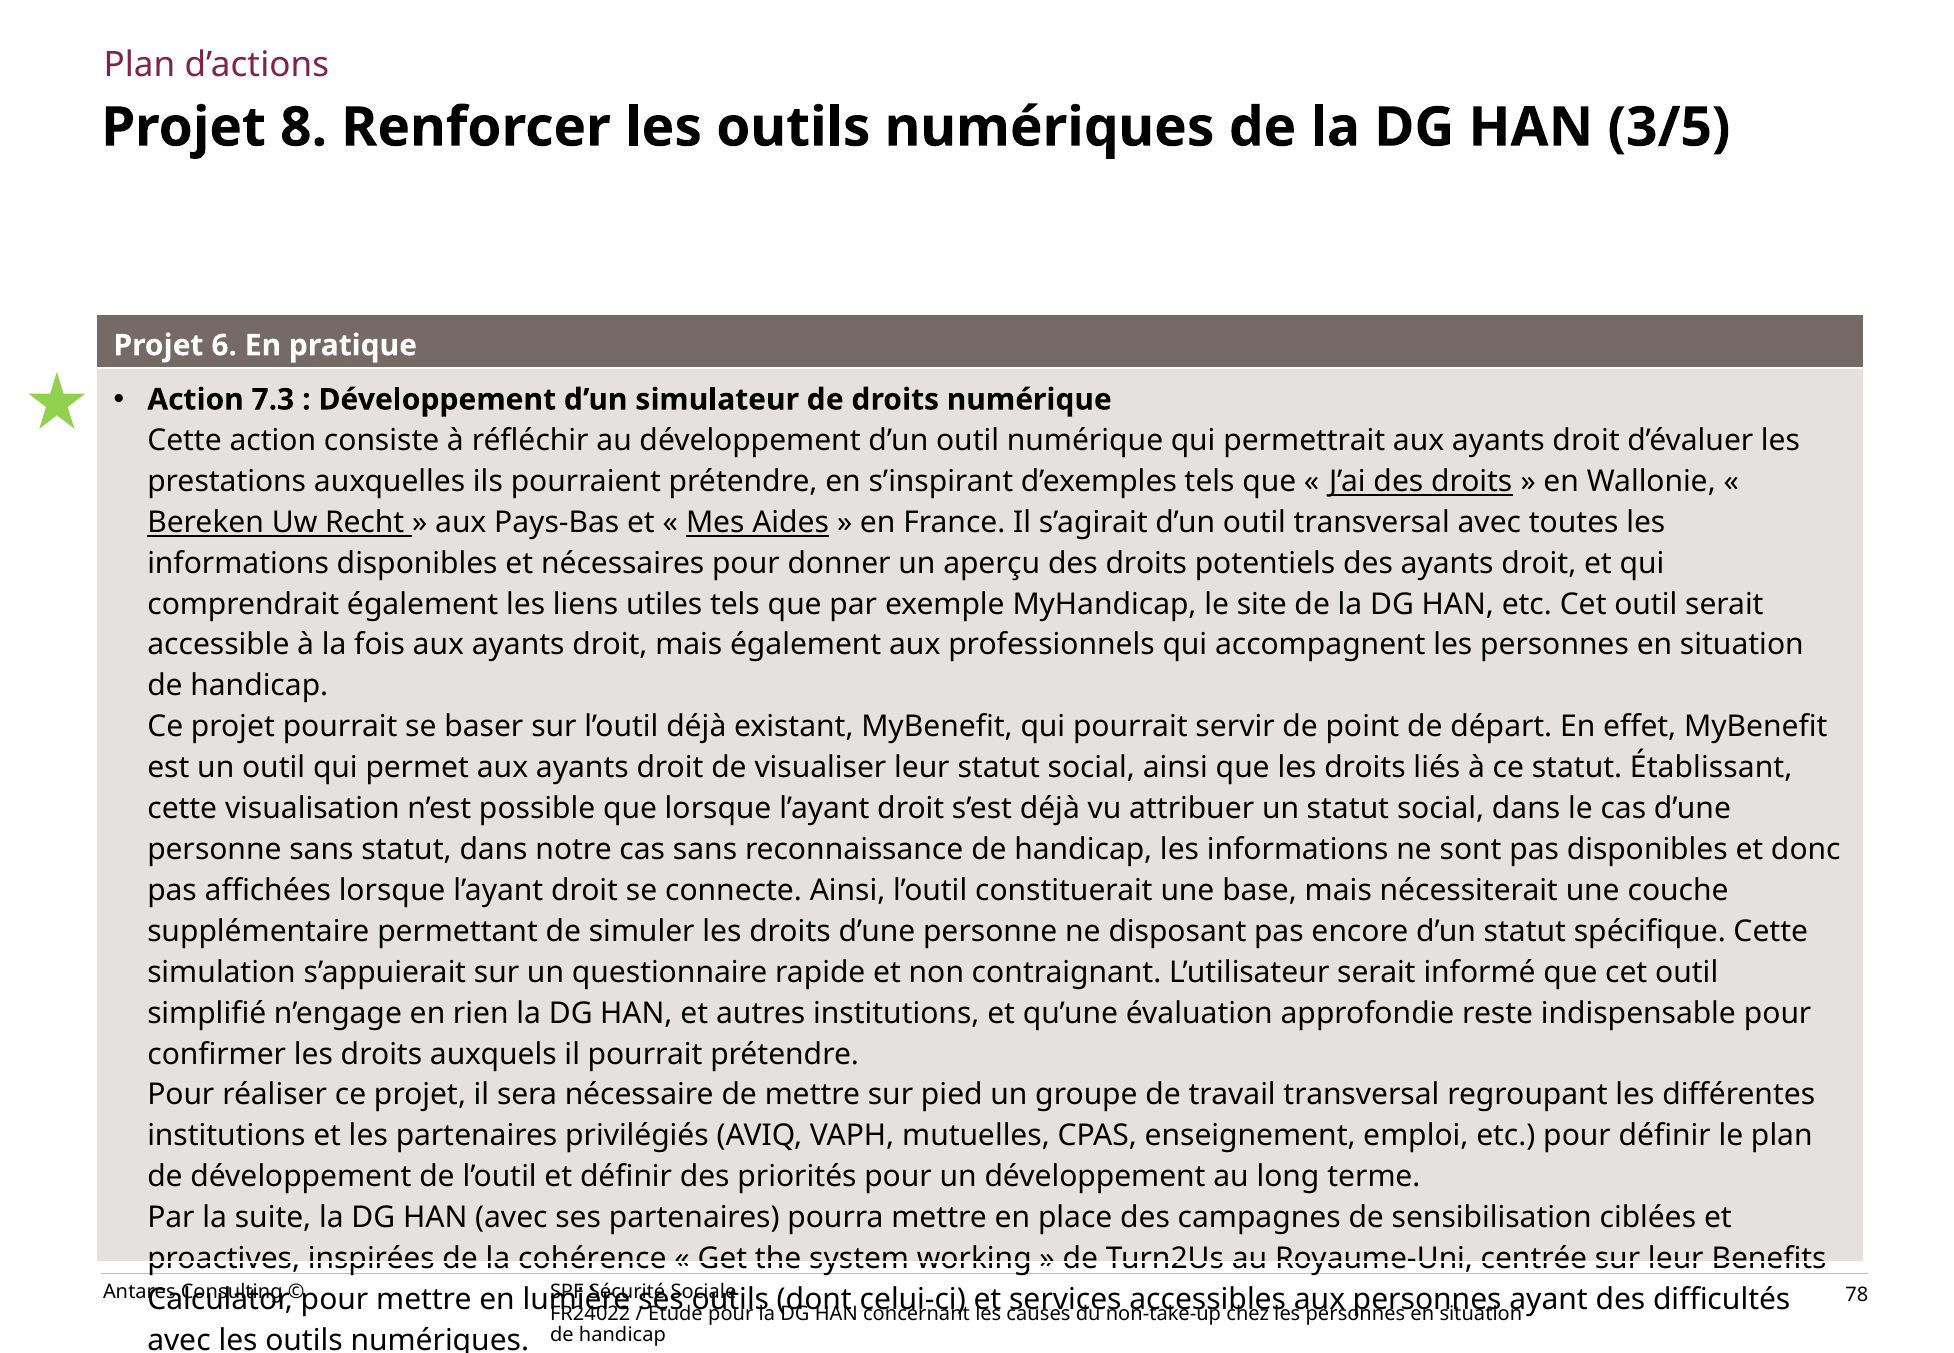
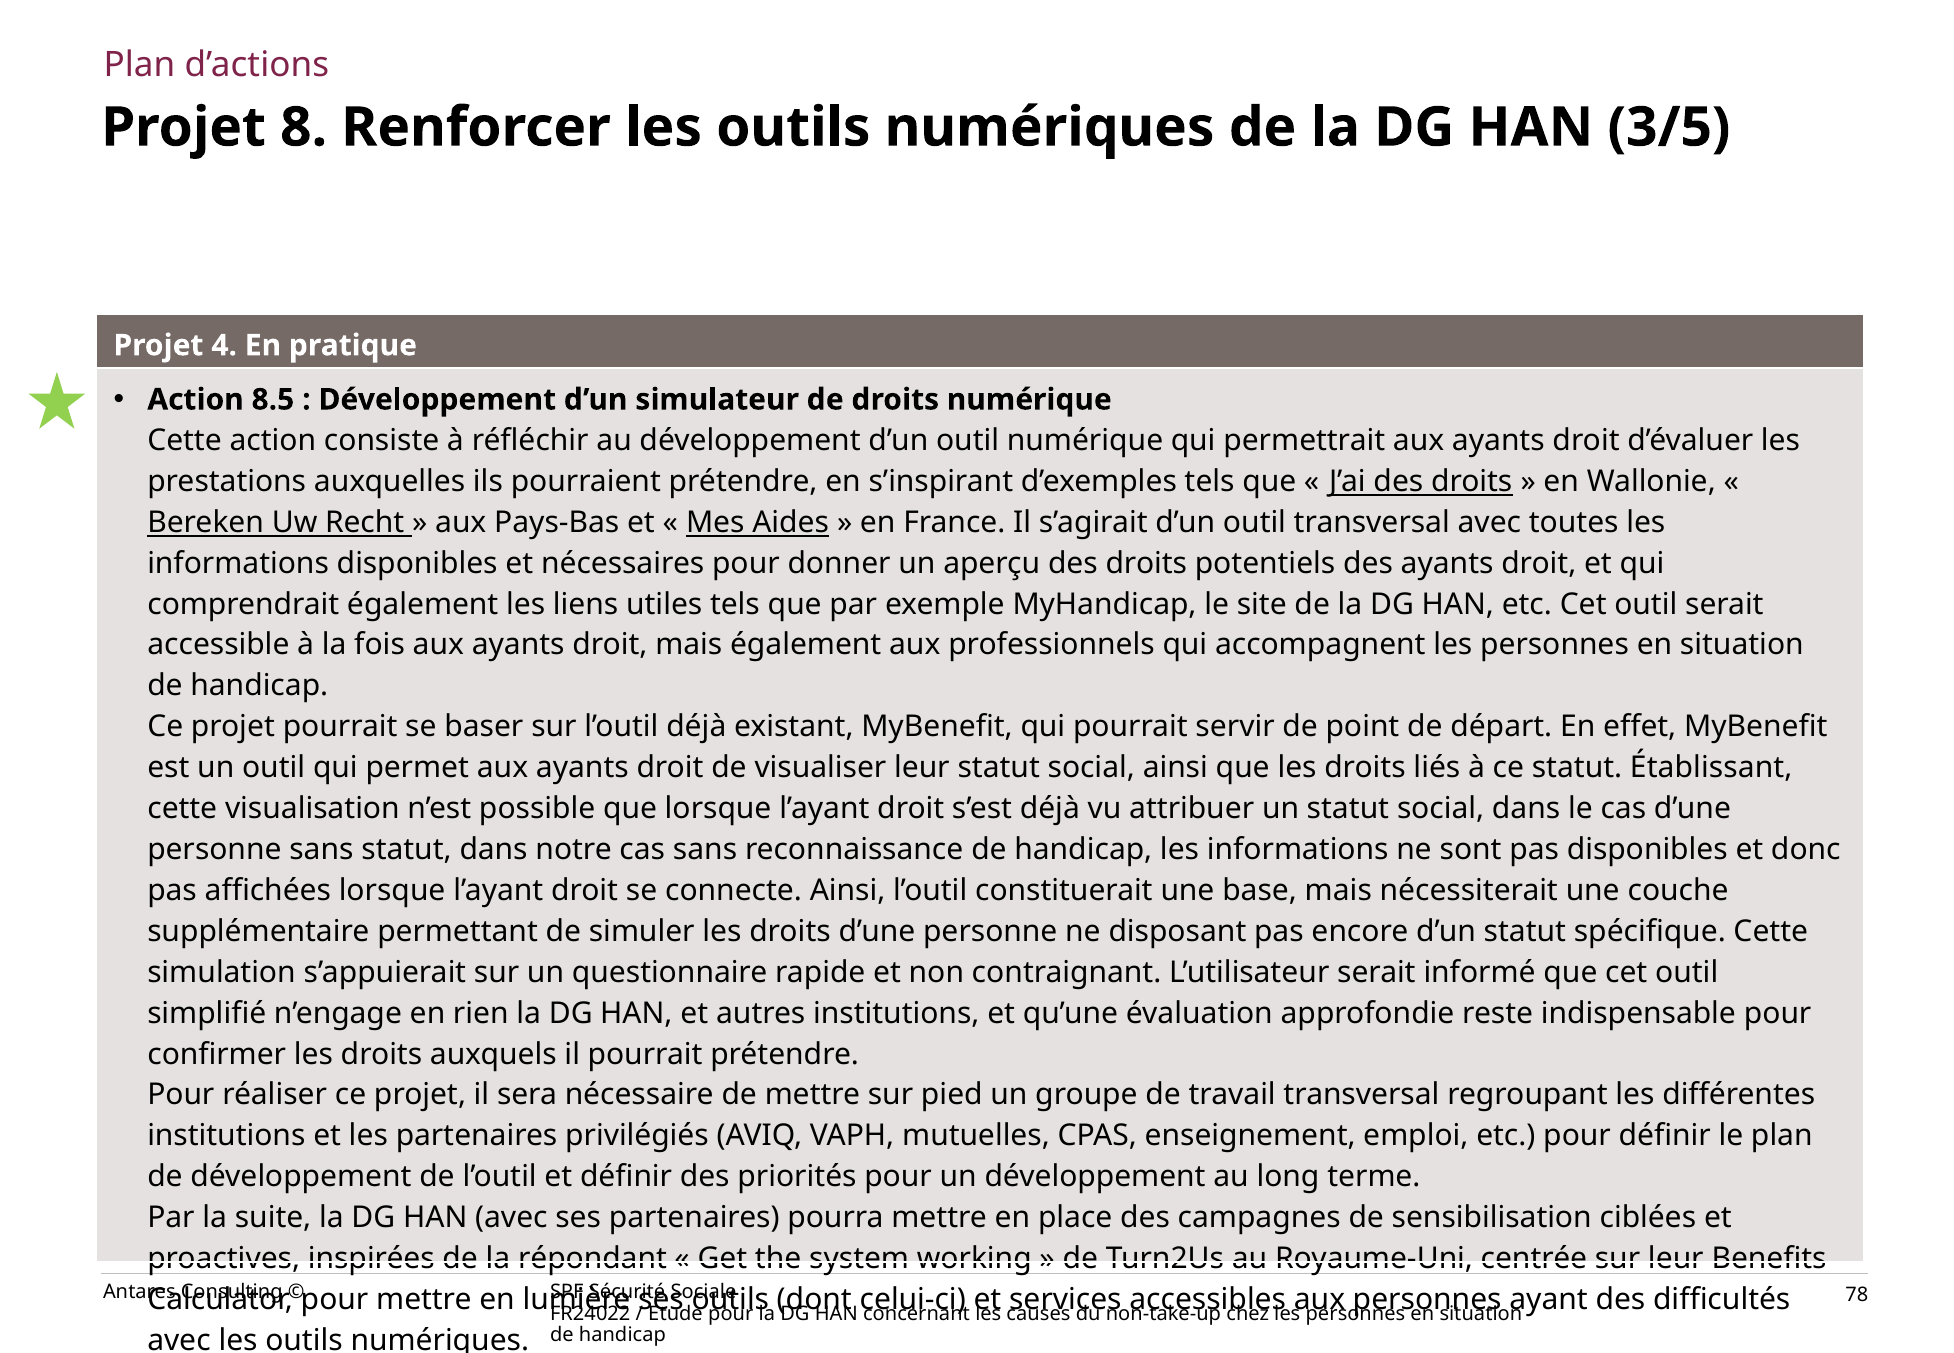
6: 6 -> 4
7.3: 7.3 -> 8.5
cohérence: cohérence -> répondant
